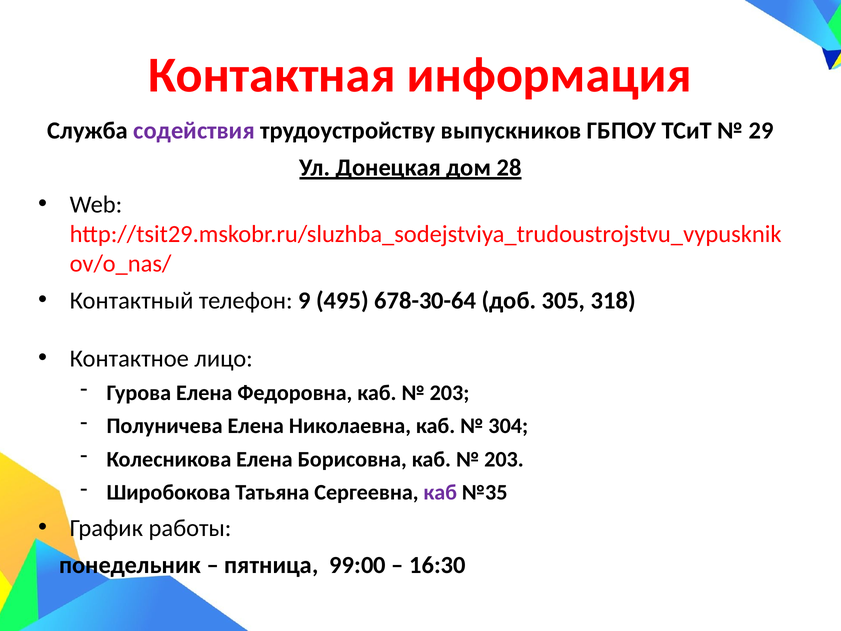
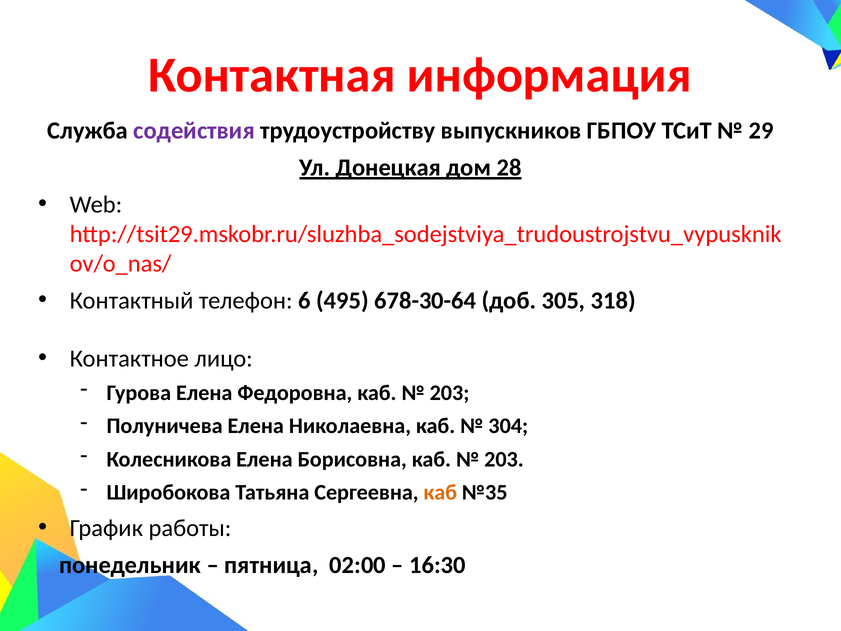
9: 9 -> 6
каб at (440, 492) colour: purple -> orange
99:00: 99:00 -> 02:00
